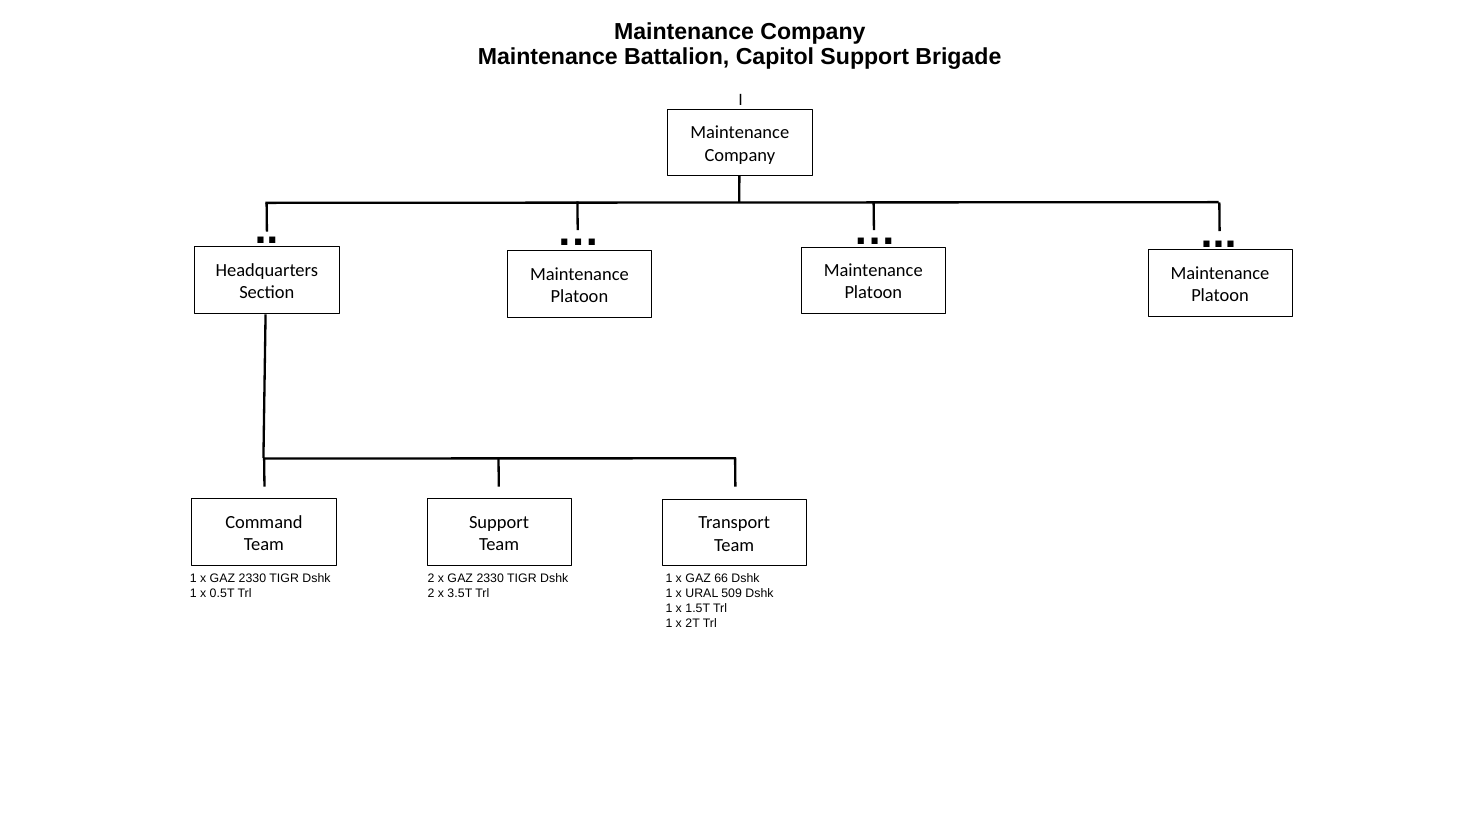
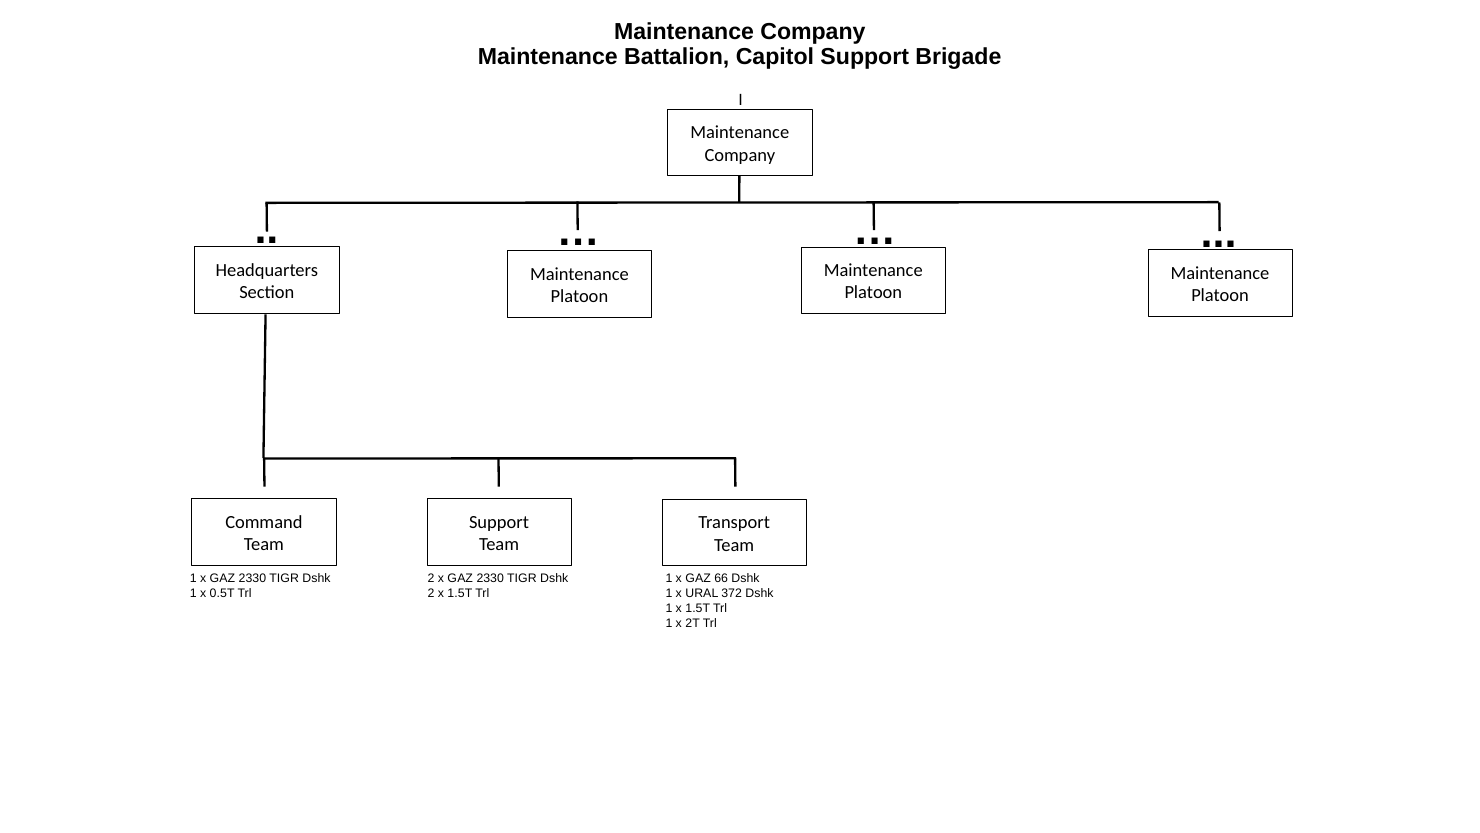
2 x 3.5T: 3.5T -> 1.5T
509: 509 -> 372
